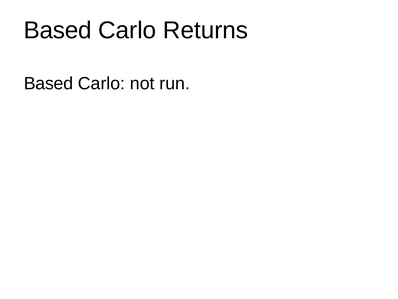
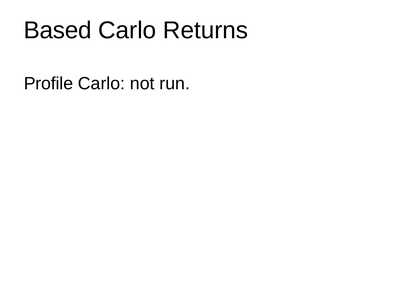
Based at (48, 83): Based -> Profile
